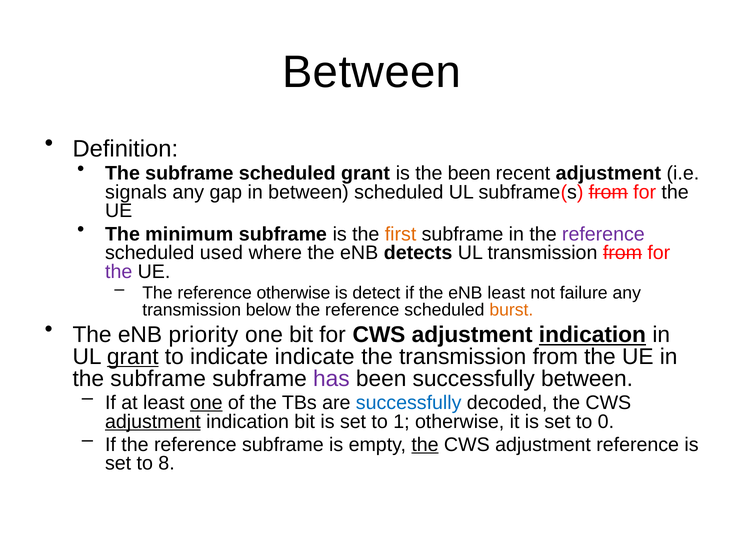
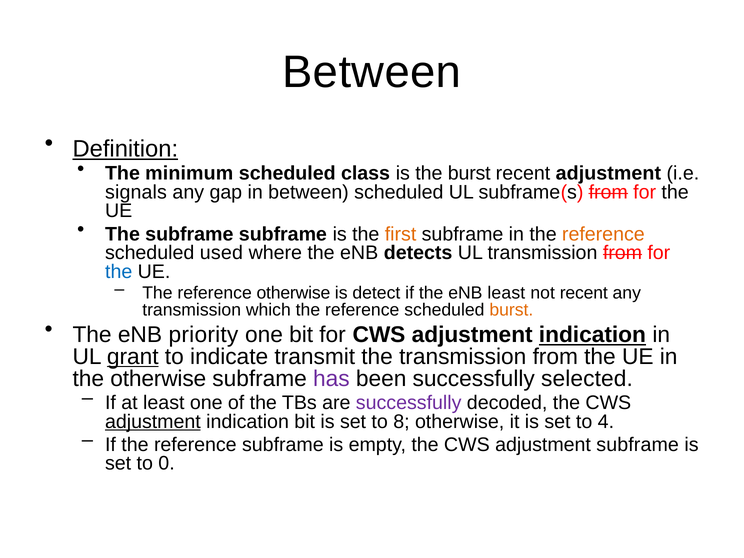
Definition underline: none -> present
subframe at (189, 173): subframe -> minimum
scheduled grant: grant -> class
the been: been -> burst
The minimum: minimum -> subframe
reference at (603, 234) colour: purple -> orange
the at (119, 272) colour: purple -> blue
not failure: failure -> recent
below: below -> which
indicate indicate: indicate -> transmit
subframe at (158, 379): subframe -> otherwise
successfully between: between -> selected
one at (206, 403) underline: present -> none
successfully at (409, 403) colour: blue -> purple
1: 1 -> 8
0: 0 -> 4
the at (425, 445) underline: present -> none
adjustment reference: reference -> subframe
8: 8 -> 0
